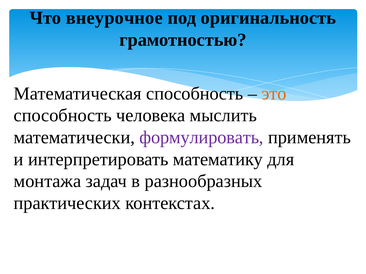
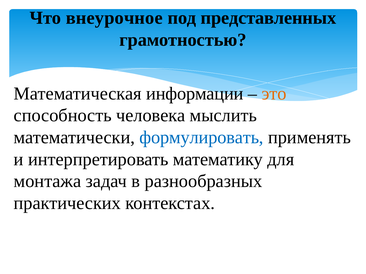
оригинальность: оригинальность -> представленных
Математическая способность: способность -> информации
формулировать colour: purple -> blue
